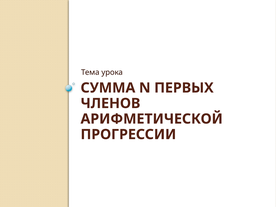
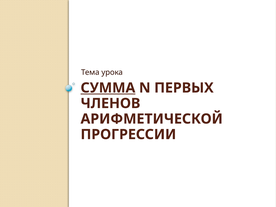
СУММА underline: none -> present
